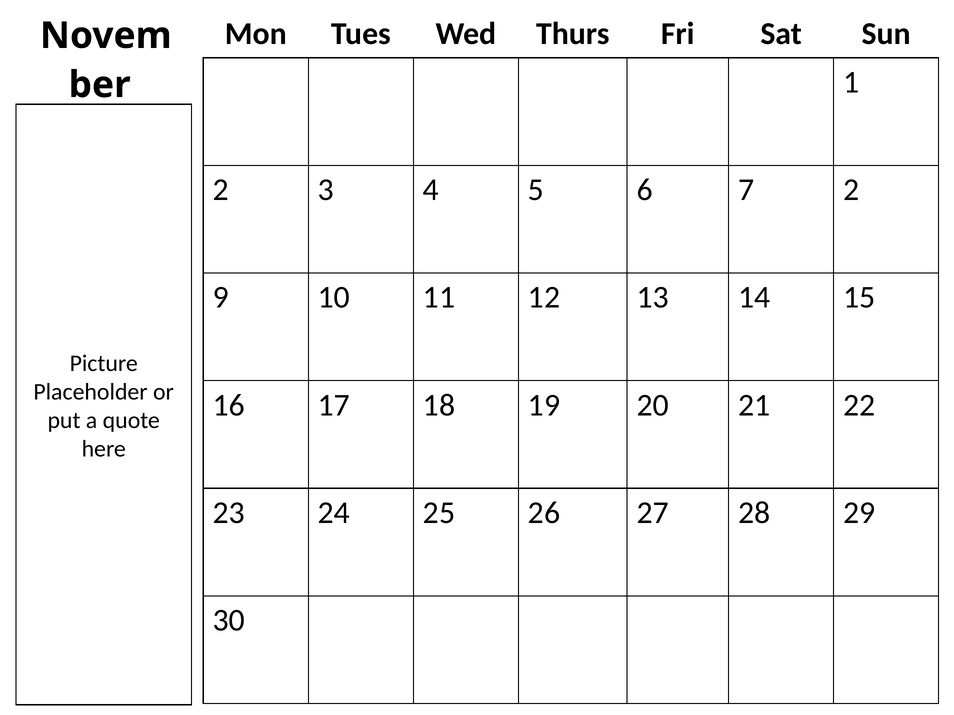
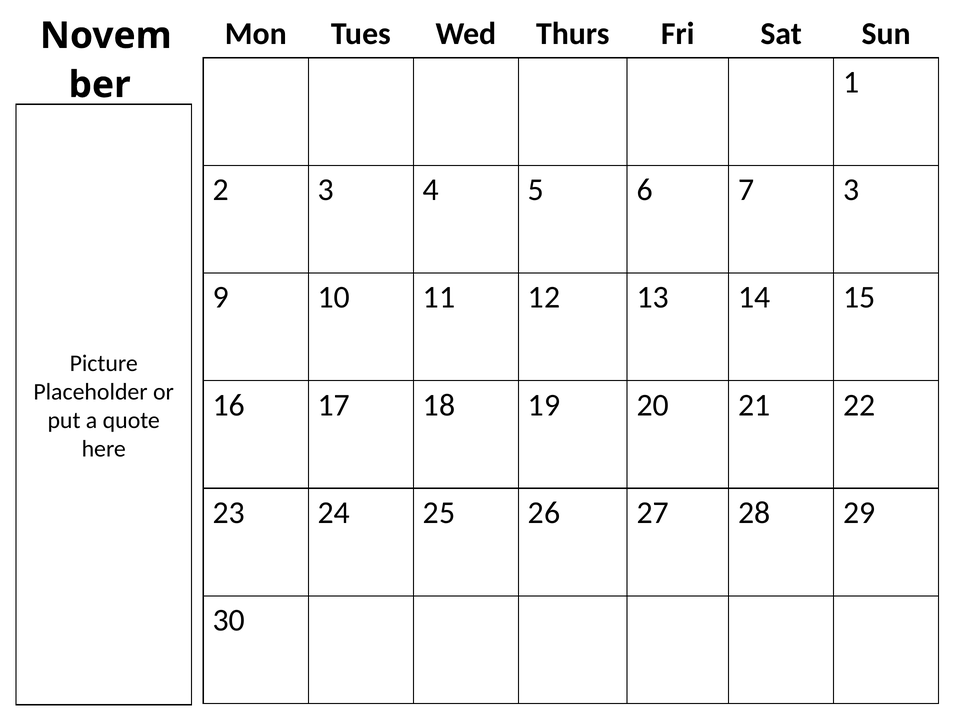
7 2: 2 -> 3
